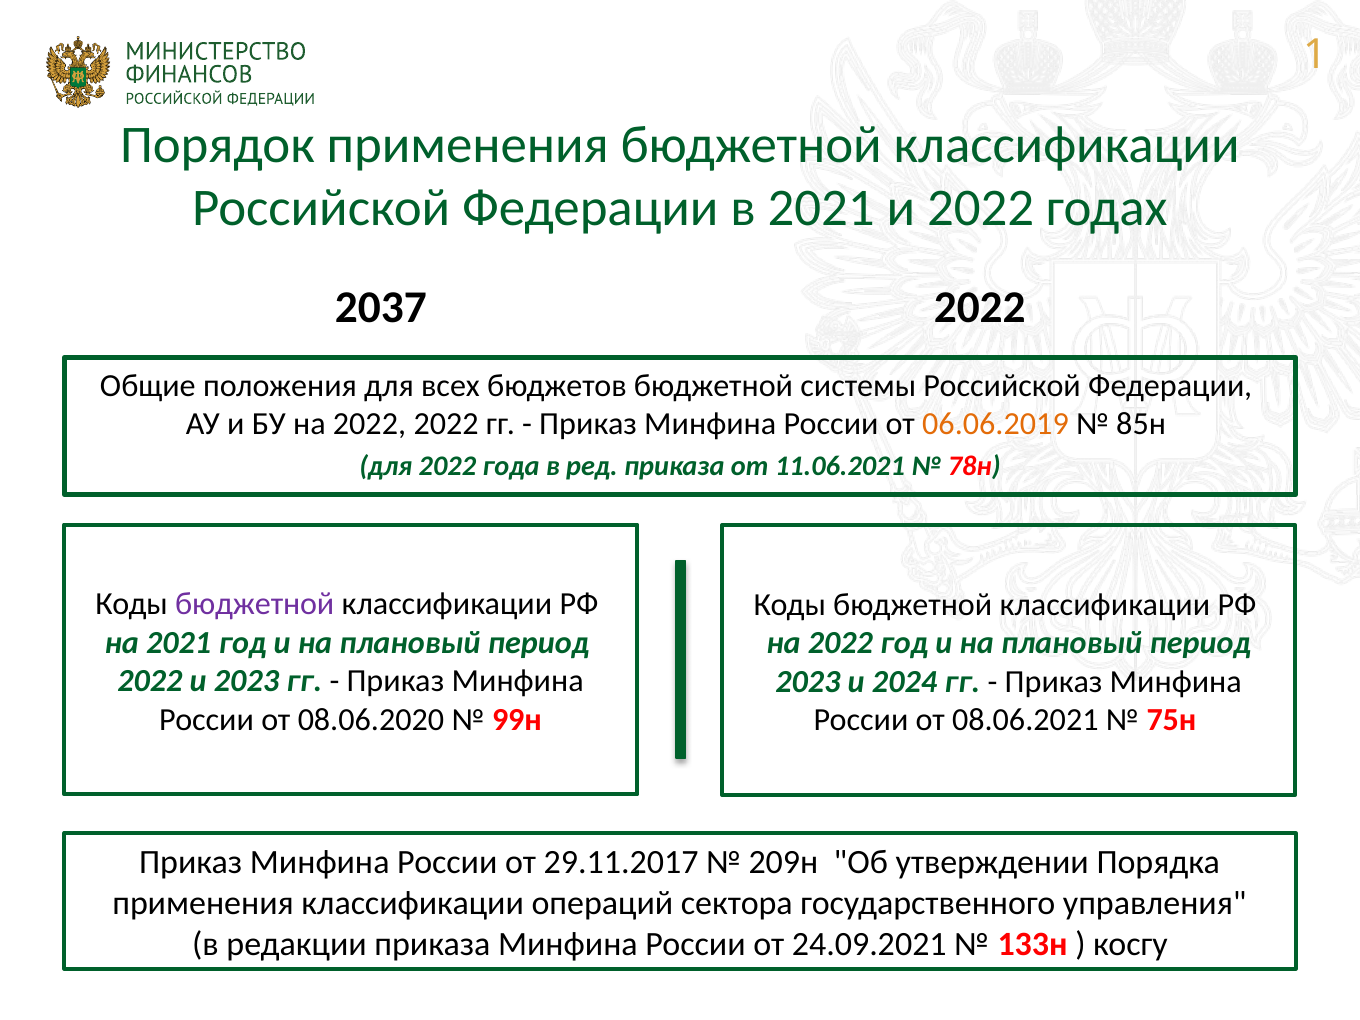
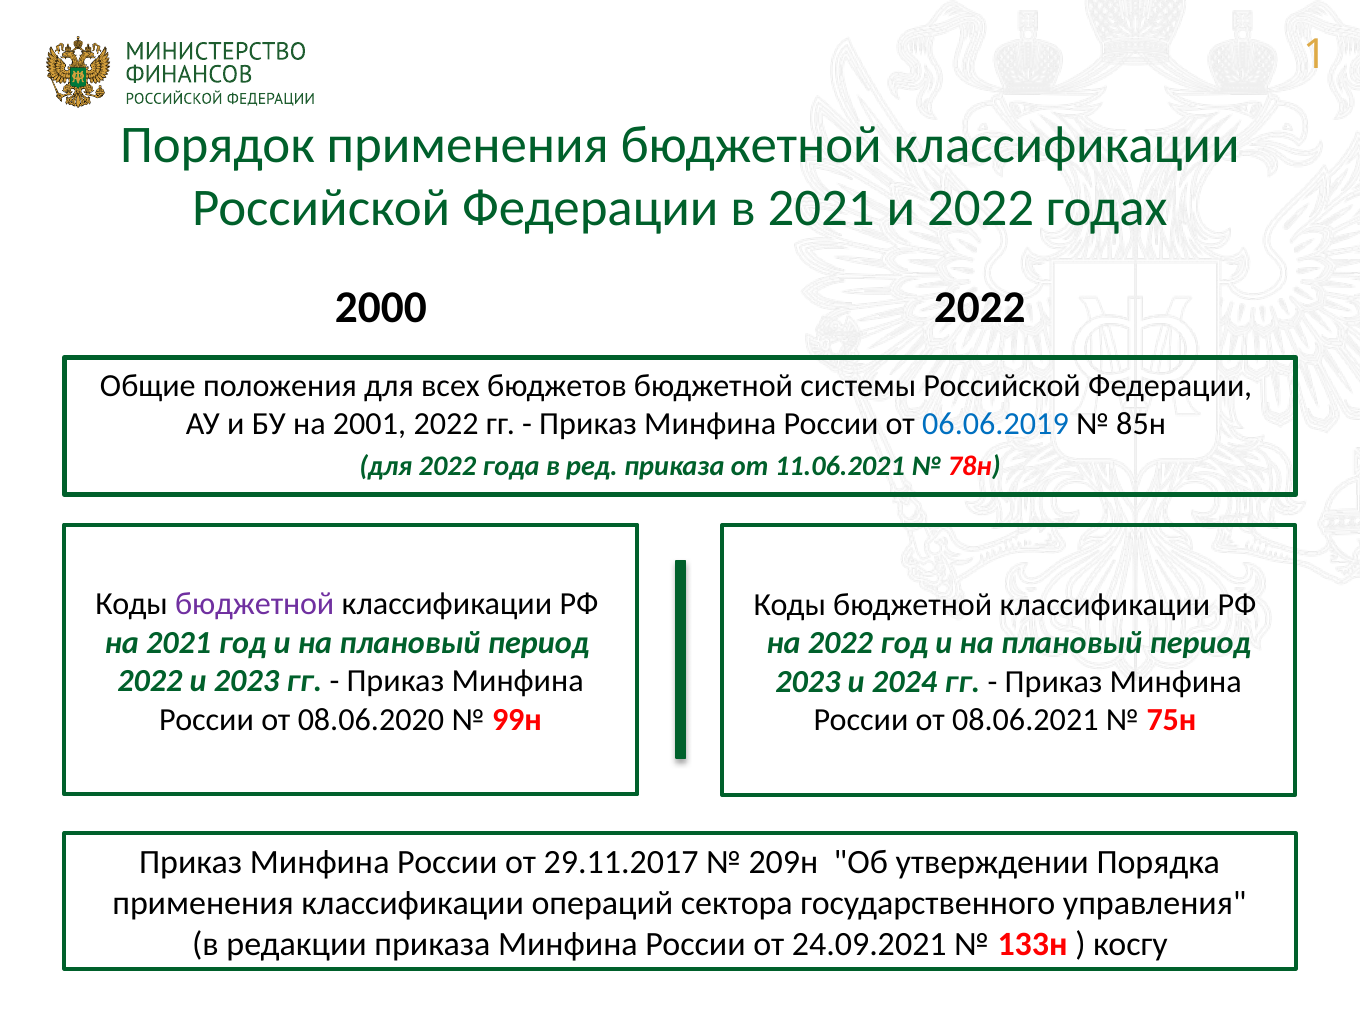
2037: 2037 -> 2000
БУ на 2022: 2022 -> 2001
06.06.2019 colour: orange -> blue
